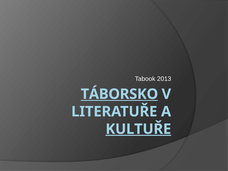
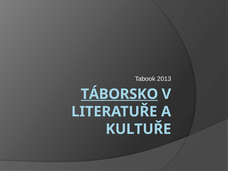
KULTUŘE underline: present -> none
